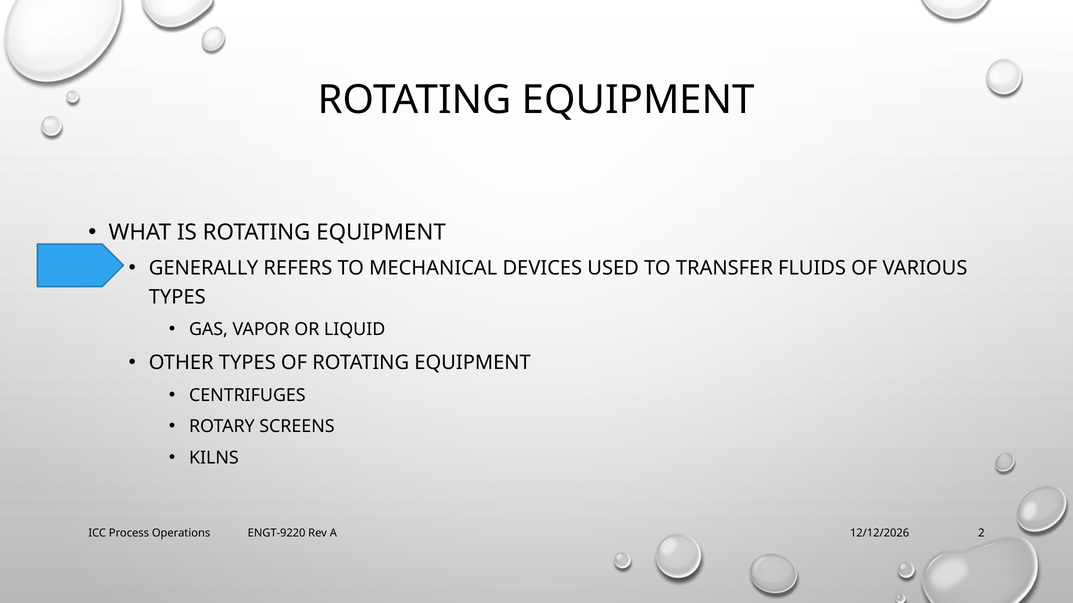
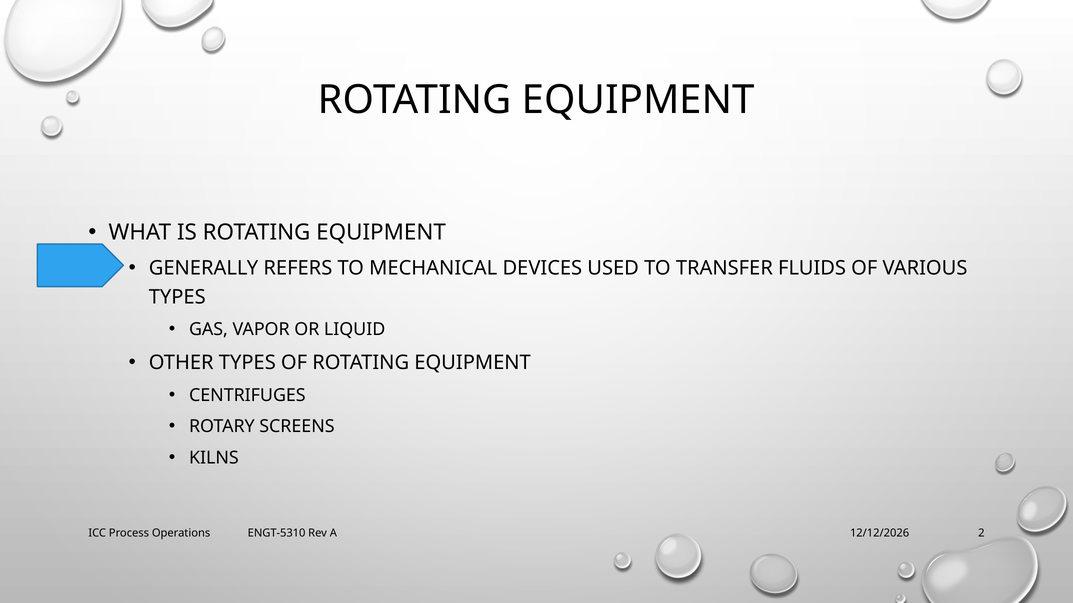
ENGT-9220: ENGT-9220 -> ENGT-5310
